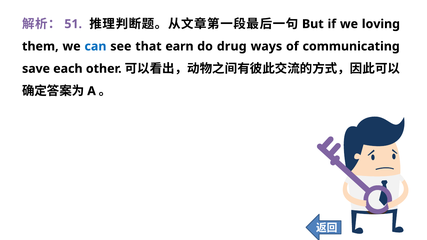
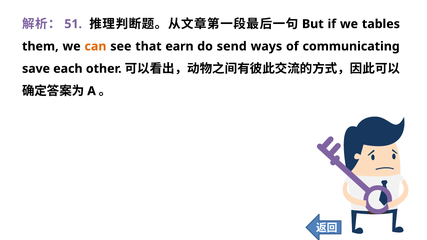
loving: loving -> tables
can colour: blue -> orange
drug: drug -> send
